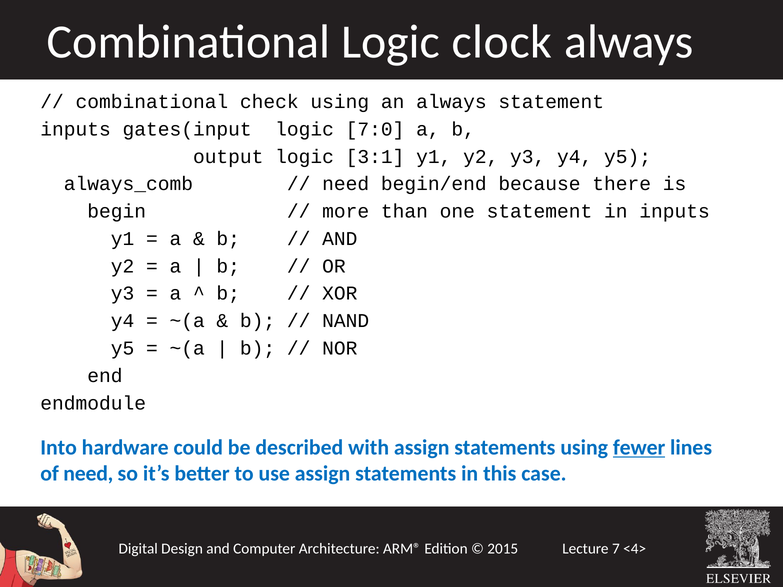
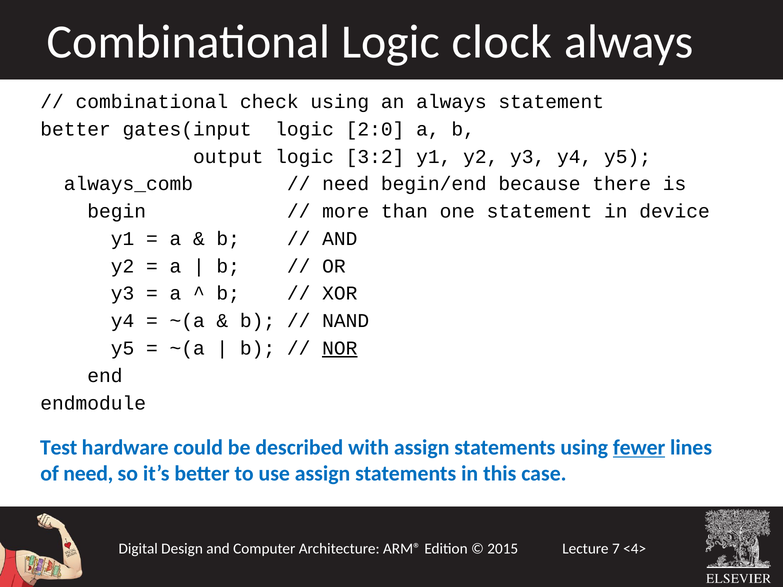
inputs at (76, 129): inputs -> better
7:0: 7:0 -> 2:0
3:1: 3:1 -> 3:2
in inputs: inputs -> device
NOR underline: none -> present
Into: Into -> Test
